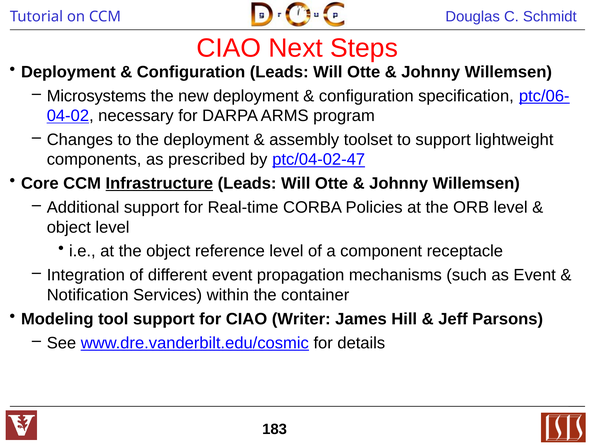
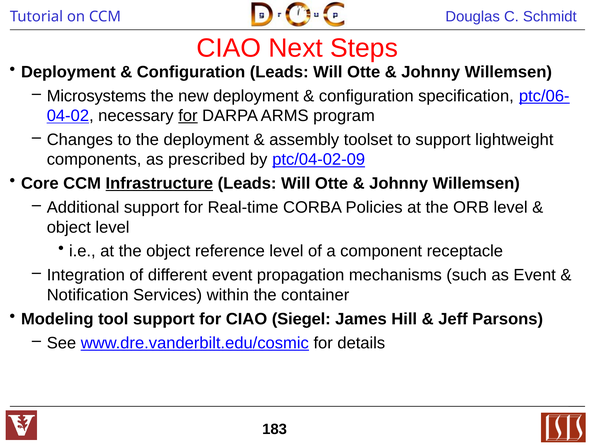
for at (188, 116) underline: none -> present
ptc/04-02-47: ptc/04-02-47 -> ptc/04-02-09
Writer: Writer -> Siegel
